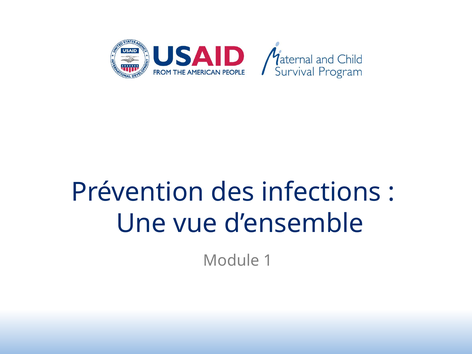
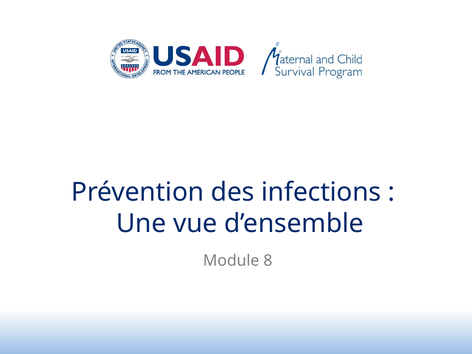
1: 1 -> 8
